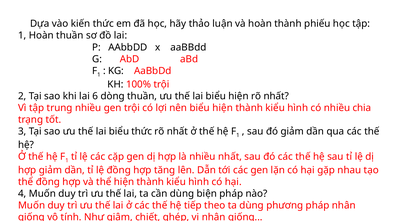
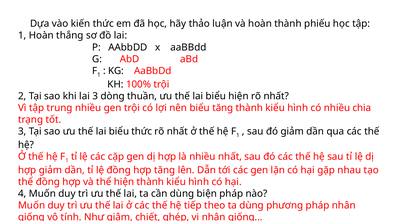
Hoàn thuần: thuần -> thắng
lai 6: 6 -> 3
nên biểu hiện: hiện -> tăng
